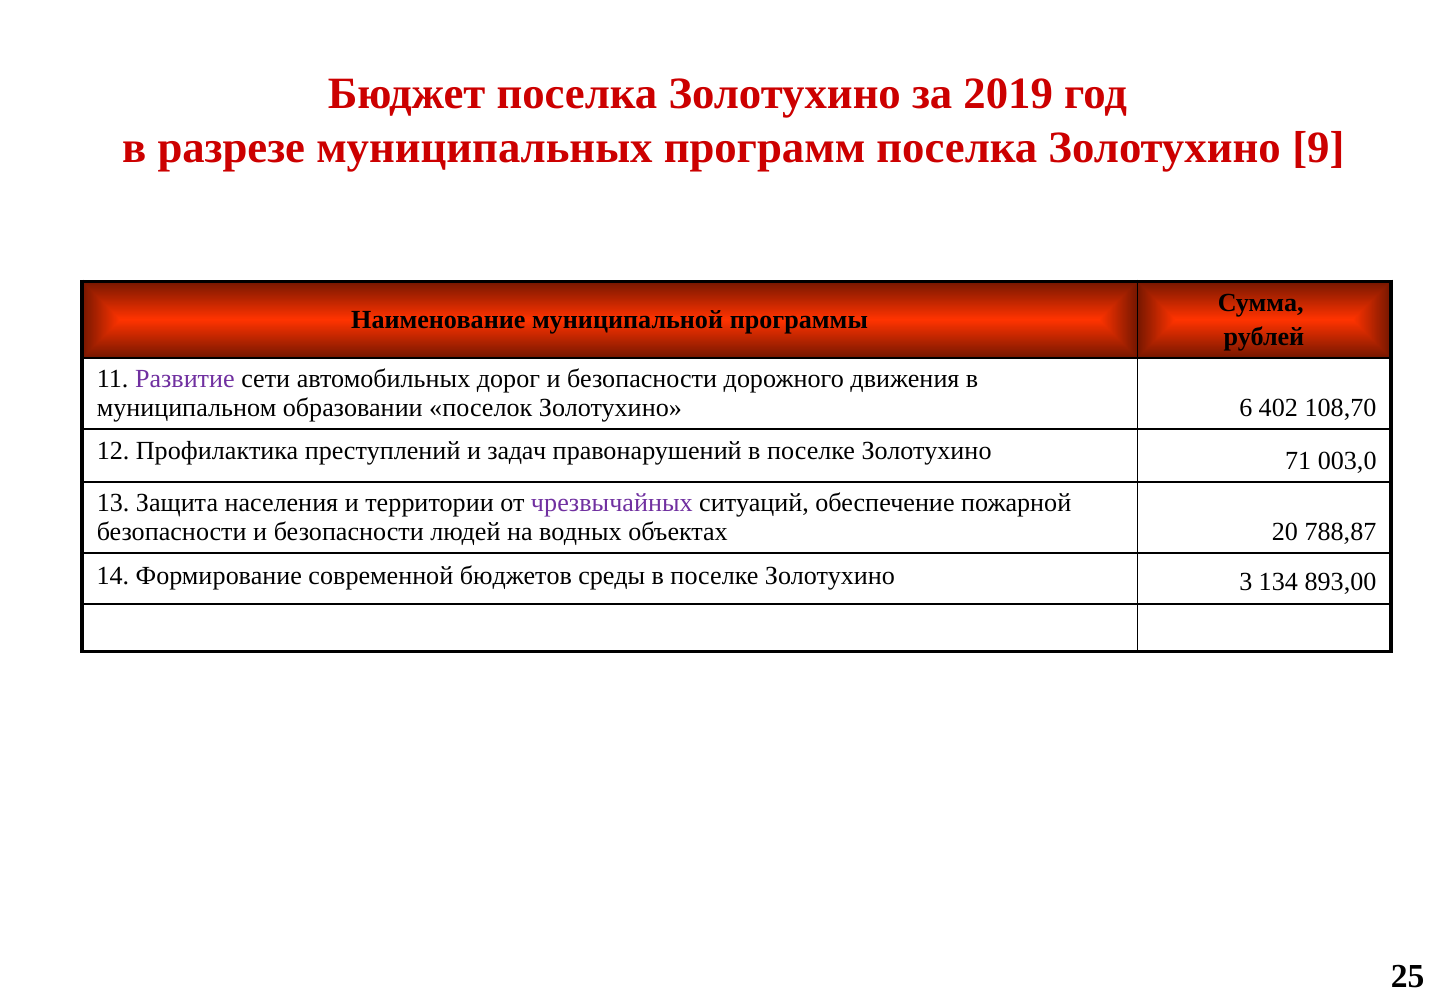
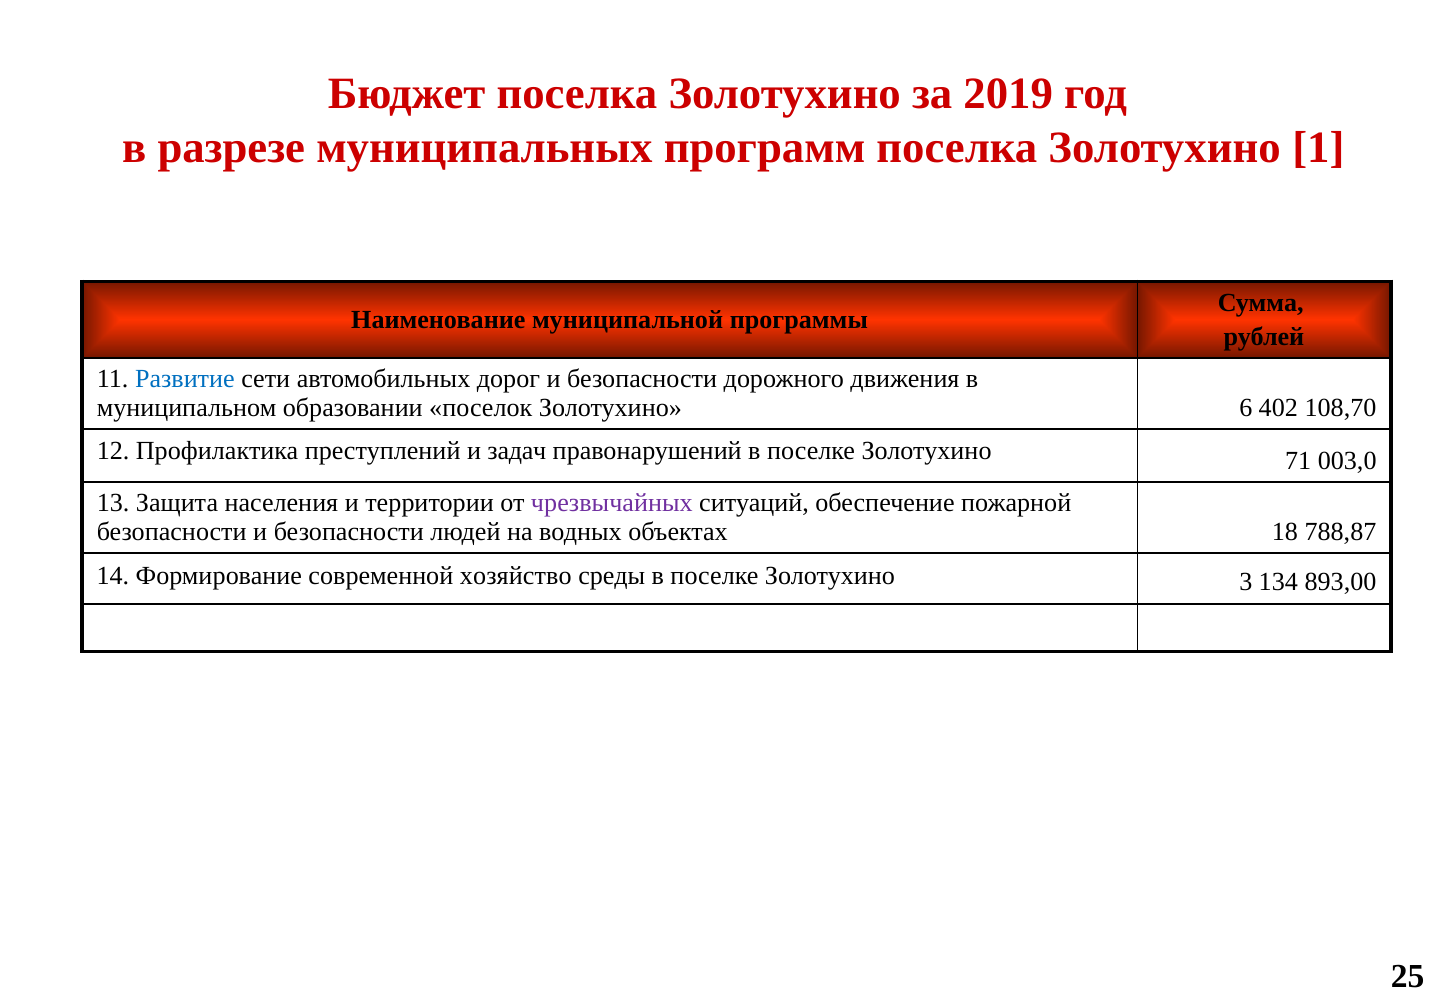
9: 9 -> 1
Развитие colour: purple -> blue
20: 20 -> 18
бюджетов: бюджетов -> хозяйство
